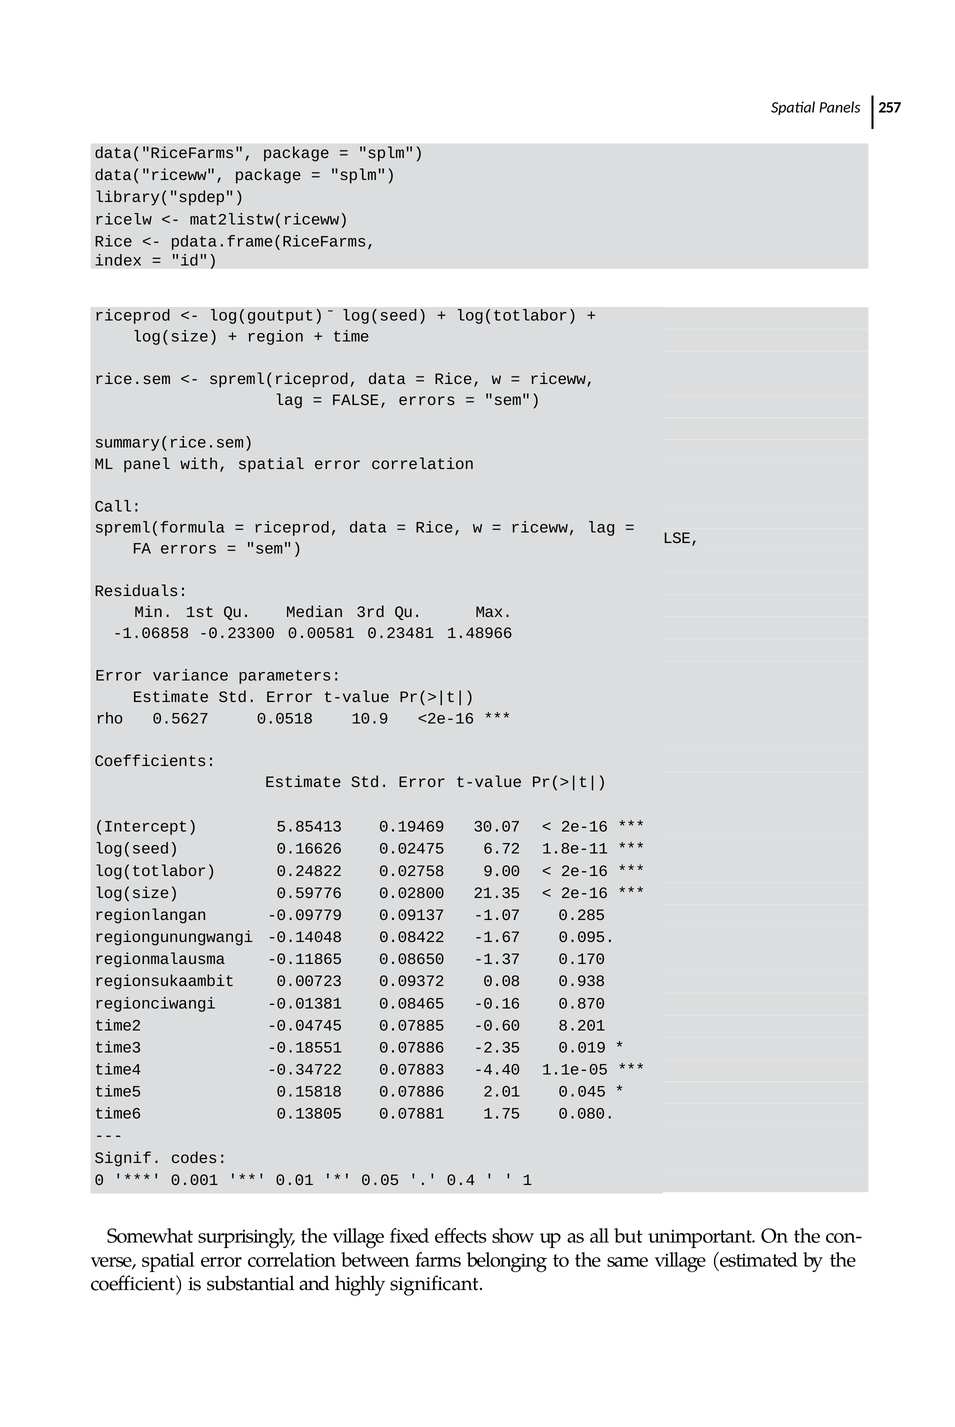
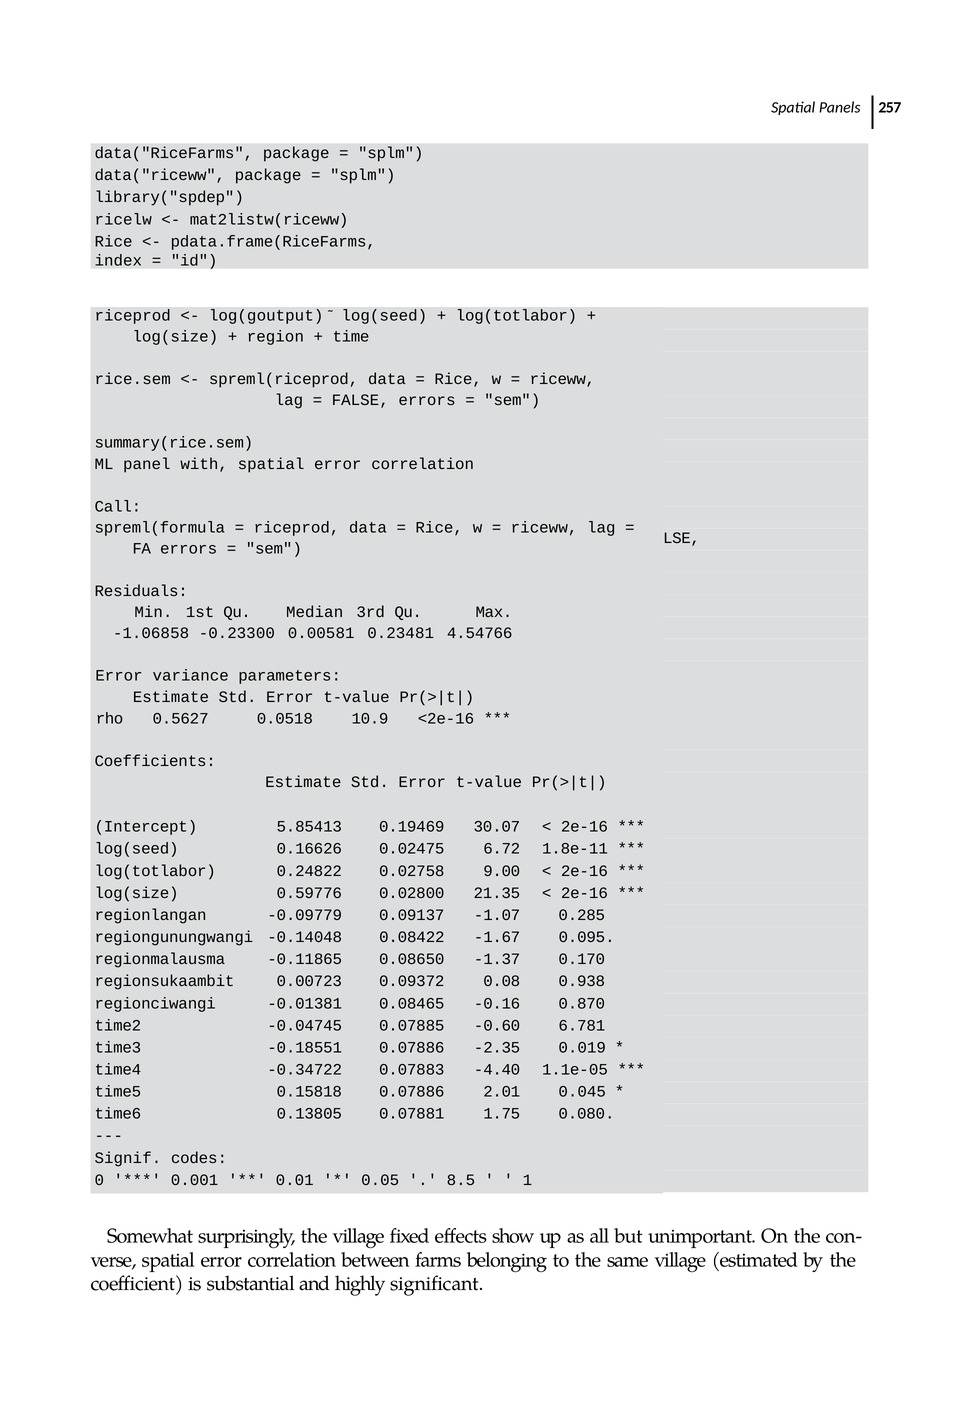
1.48966: 1.48966 -> 4.54766
8.201: 8.201 -> 6.781
0.4: 0.4 -> 8.5
